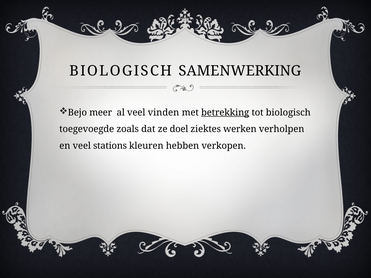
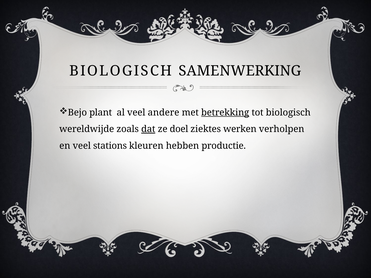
meer: meer -> plant
vinden: vinden -> andere
toegevoegde: toegevoegde -> wereldwijde
dat underline: none -> present
verkopen: verkopen -> productie
